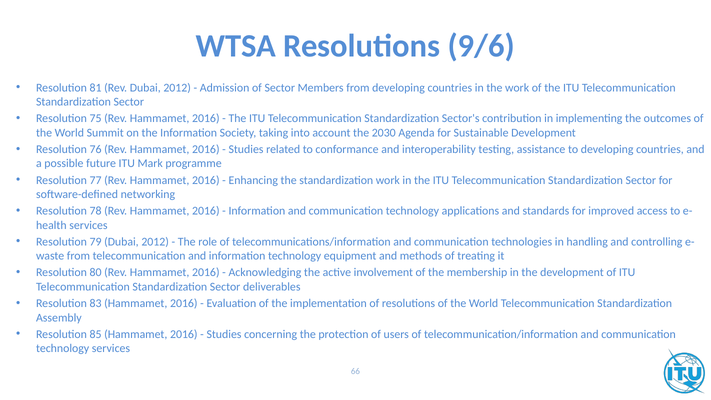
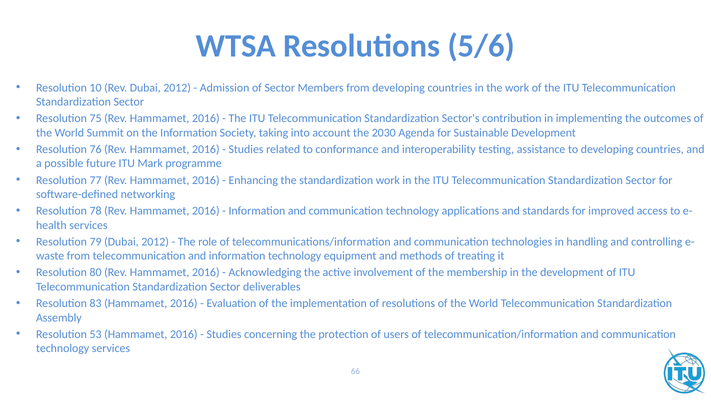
9/6: 9/6 -> 5/6
81: 81 -> 10
85: 85 -> 53
